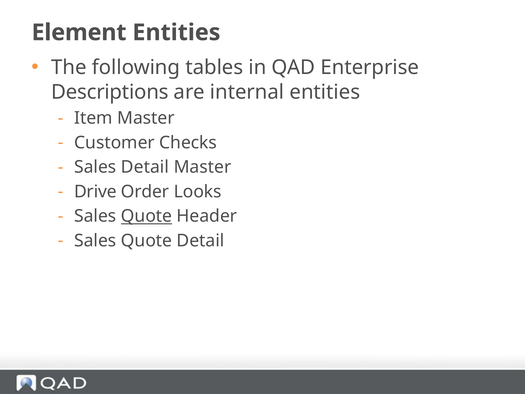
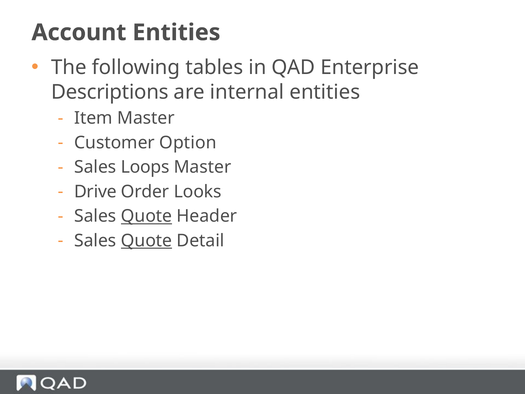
Element: Element -> Account
Checks: Checks -> Option
Sales Detail: Detail -> Loops
Quote at (146, 241) underline: none -> present
